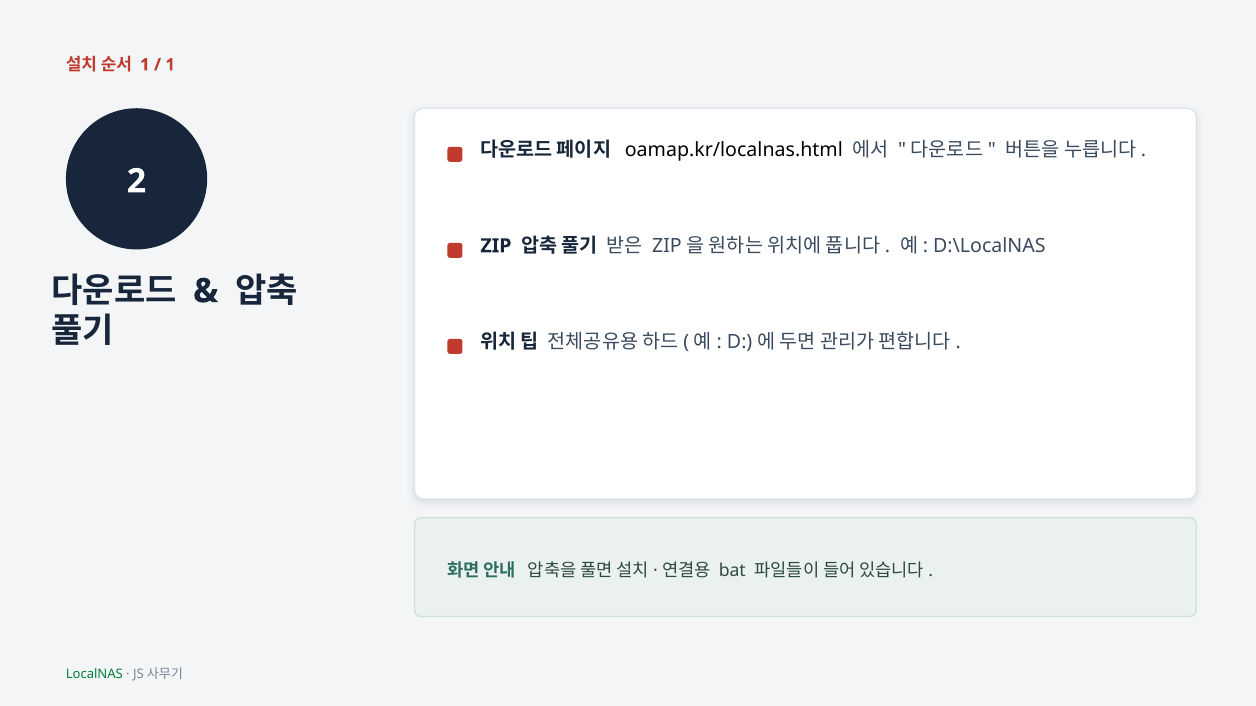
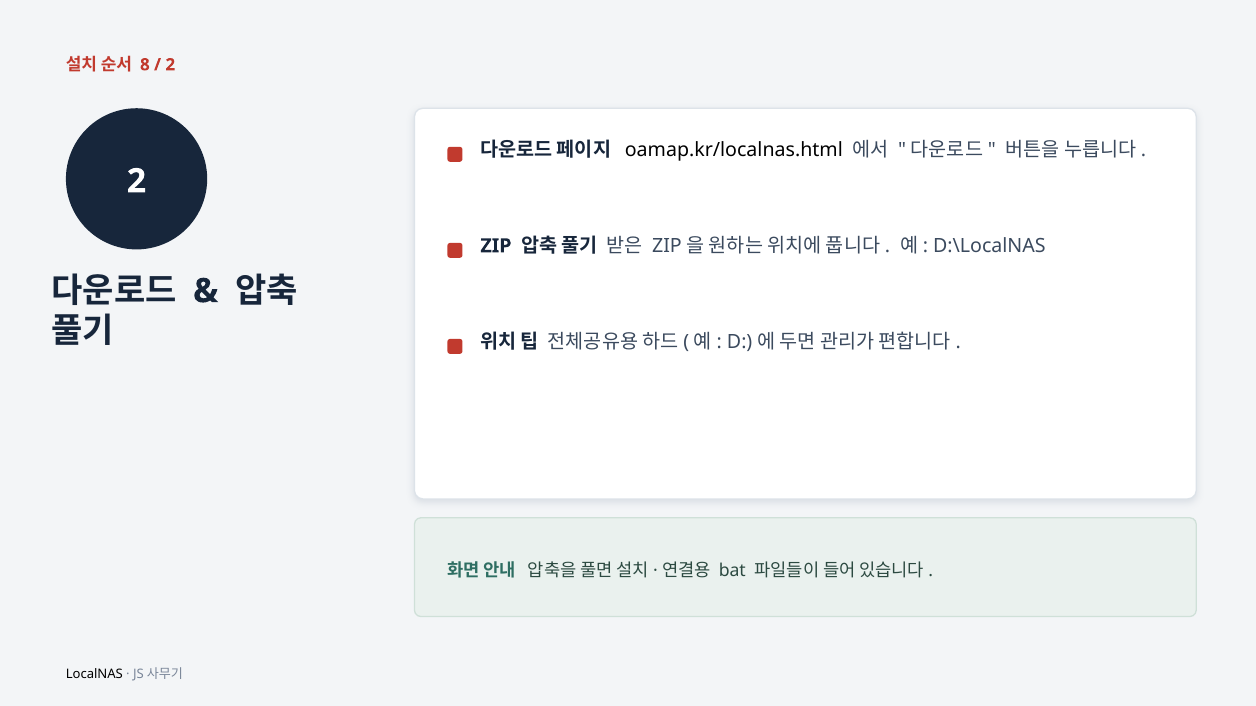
1 at (145, 65): 1 -> 8
1 at (170, 65): 1 -> 2
LocalNAS colour: green -> black
